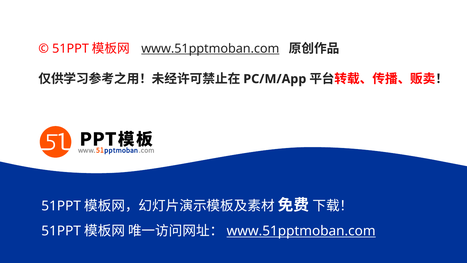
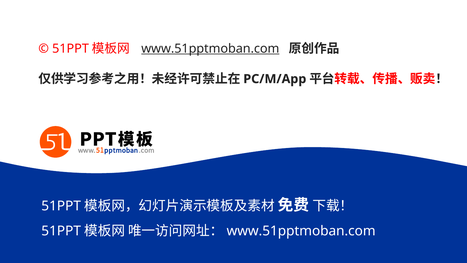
www.51pptmoban.com at (301, 231) underline: present -> none
